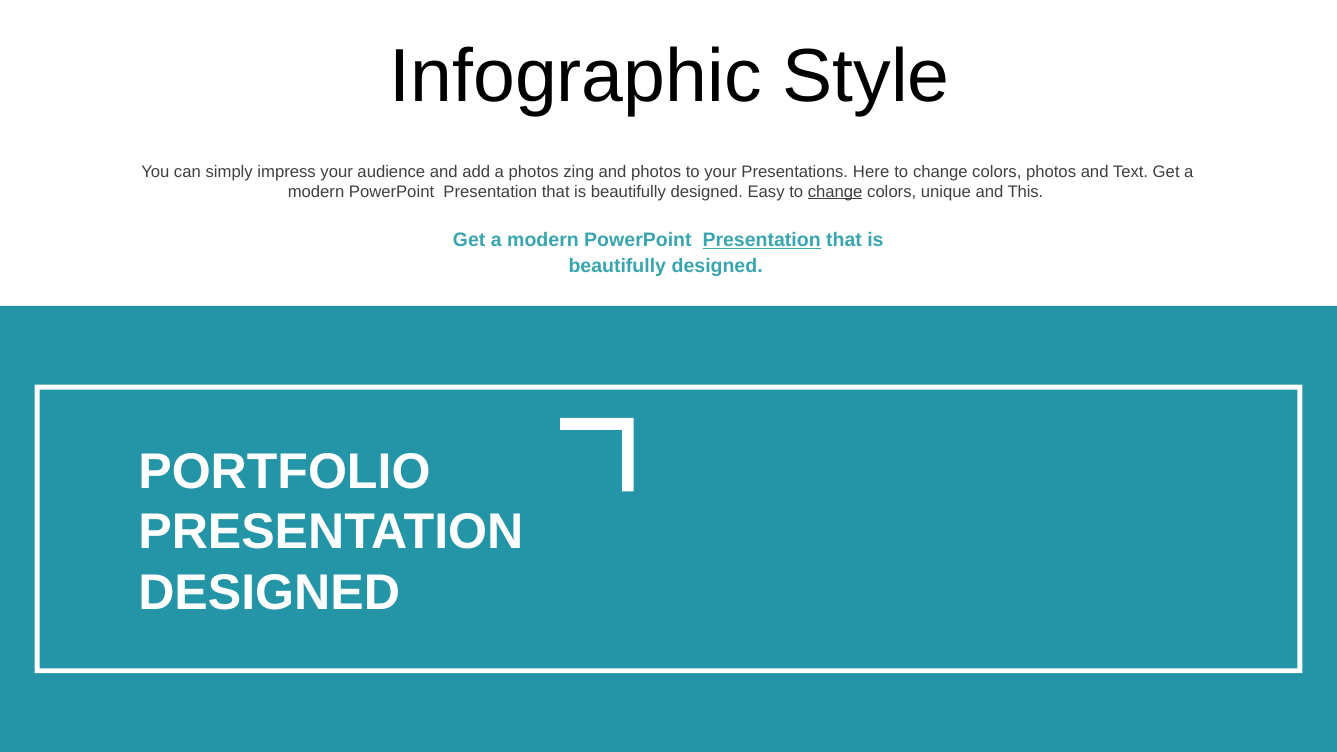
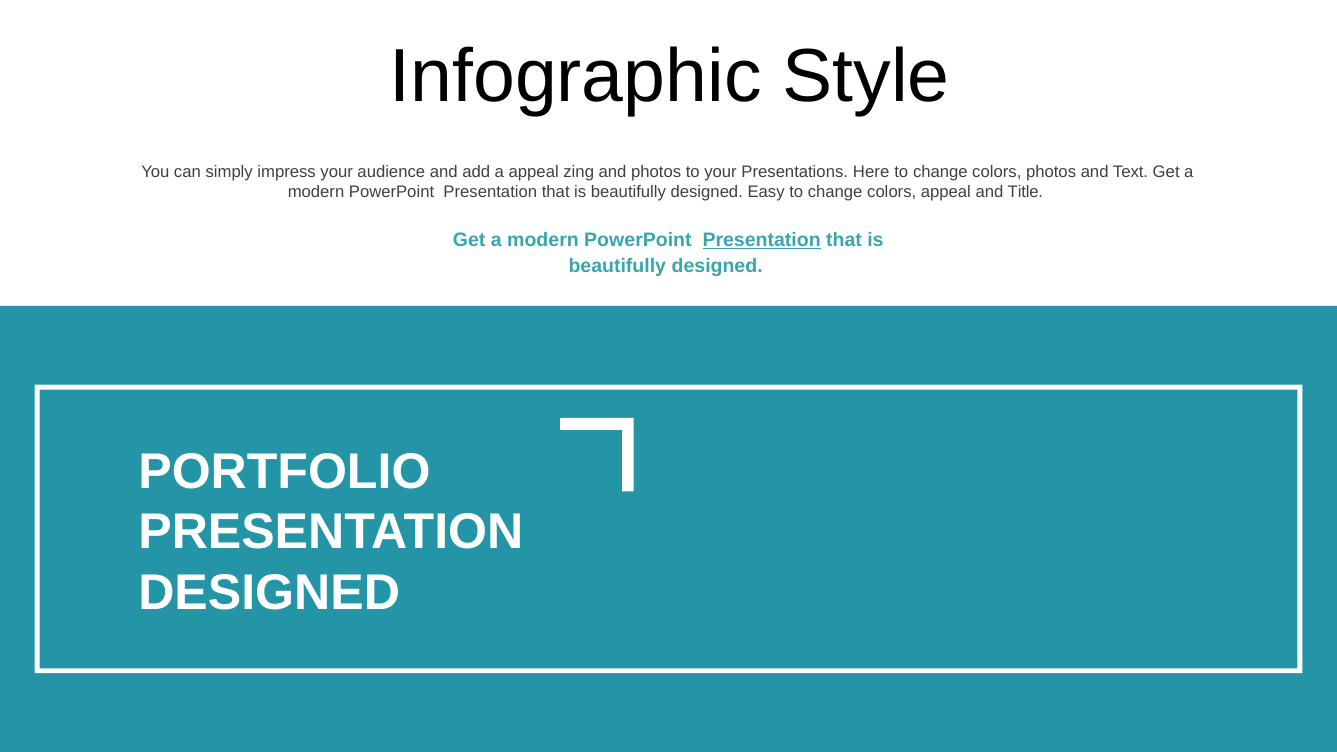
a photos: photos -> appeal
change at (835, 192) underline: present -> none
colors unique: unique -> appeal
This: This -> Title
